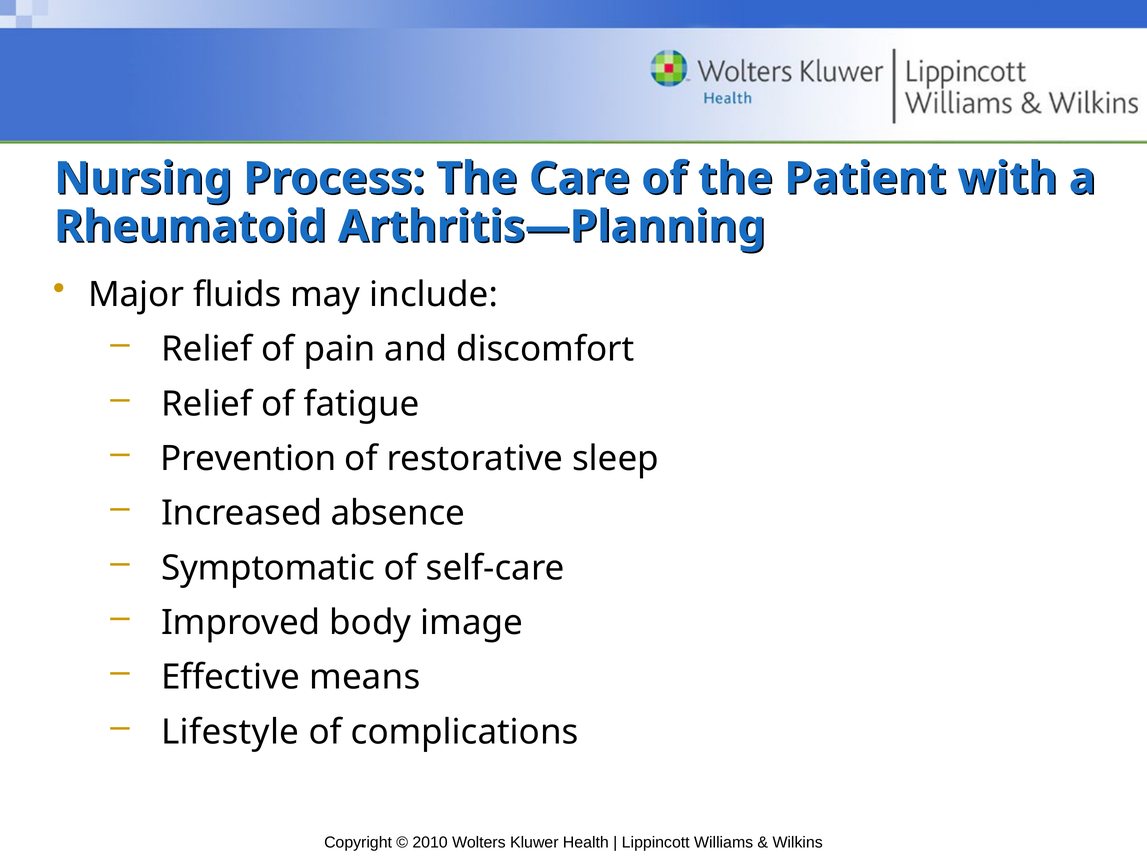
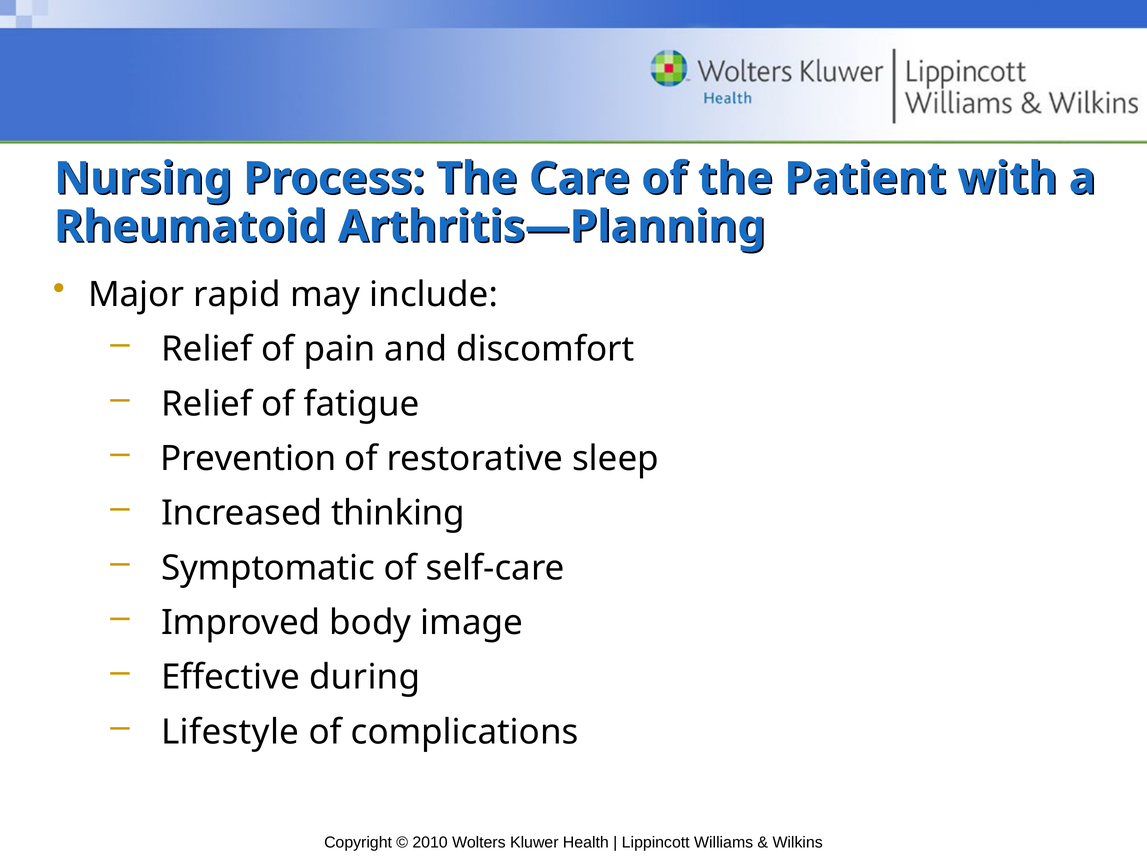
fluids: fluids -> rapid
absence: absence -> thinking
means: means -> during
